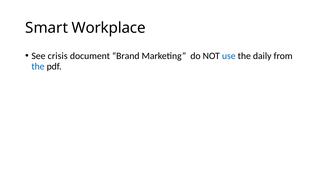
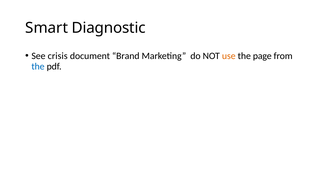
Workplace: Workplace -> Diagnostic
use colour: blue -> orange
daily: daily -> page
